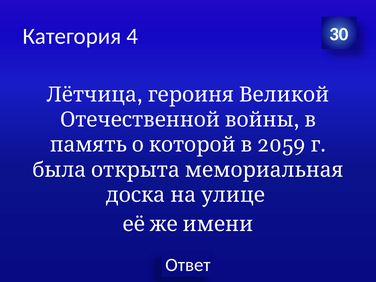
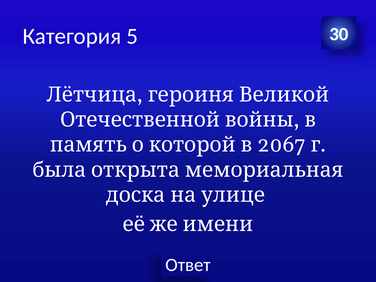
4: 4 -> 5
2059: 2059 -> 2067
